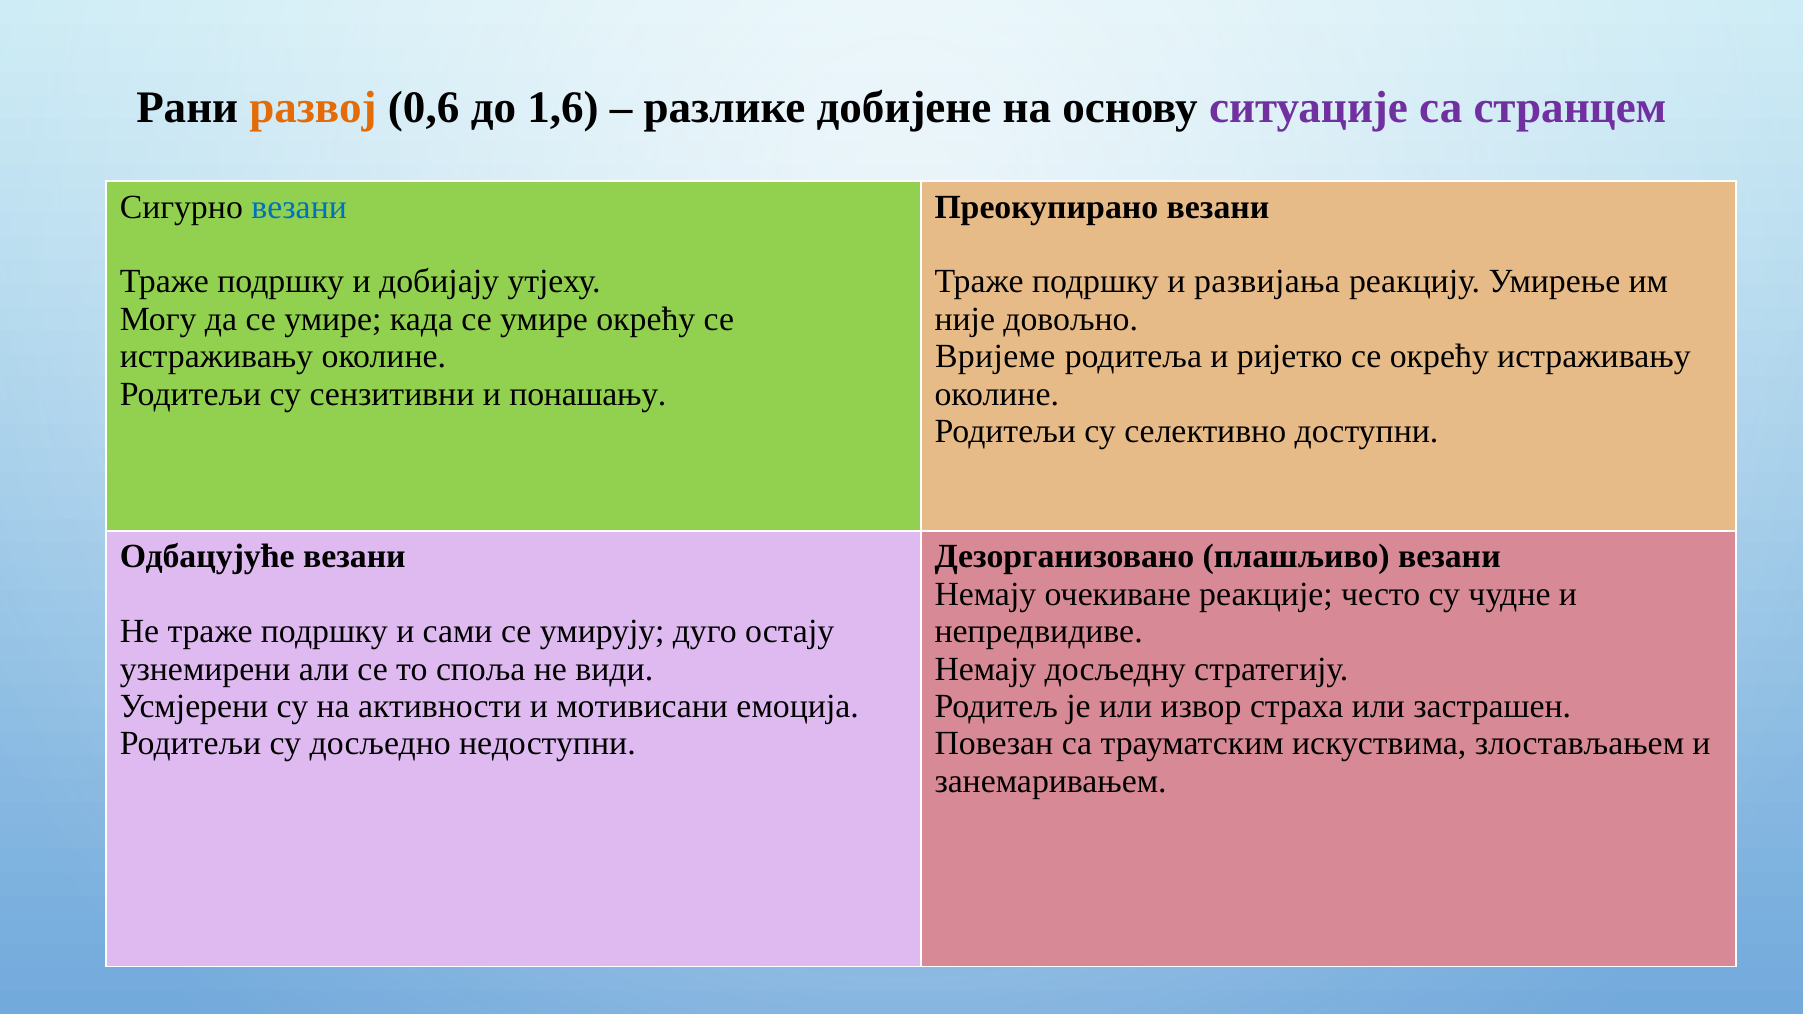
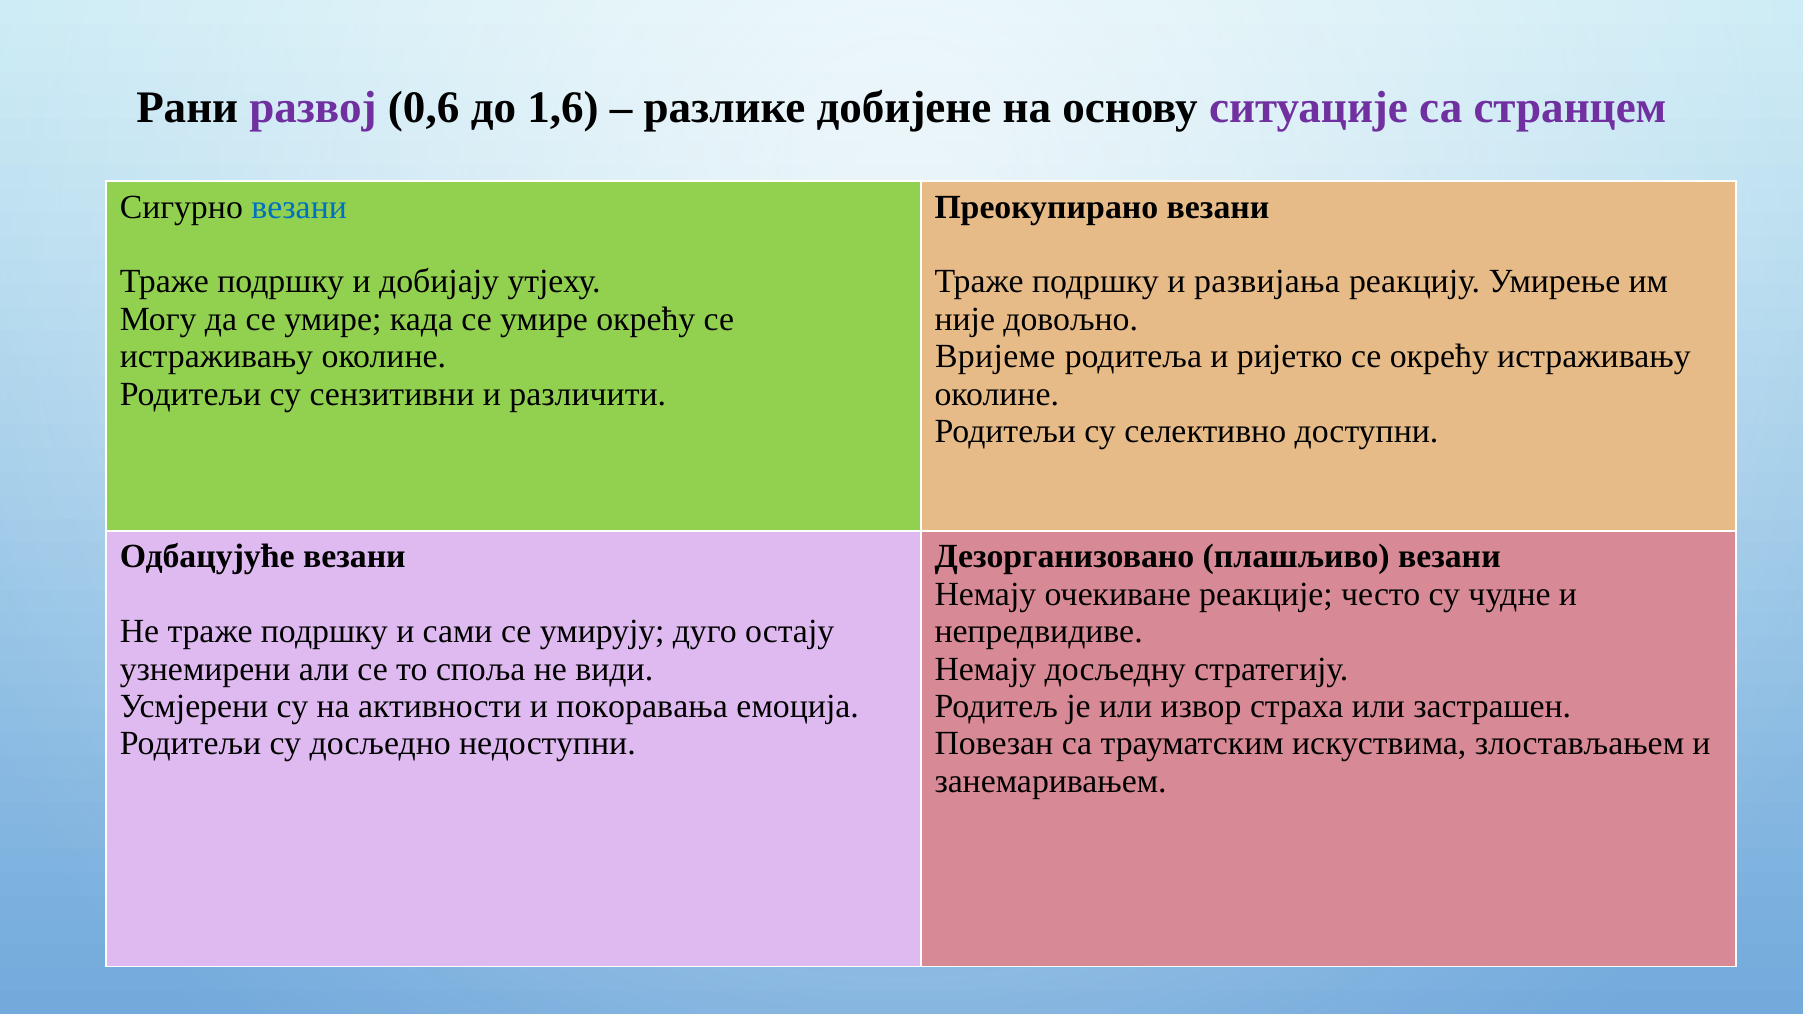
развој colour: orange -> purple
понашању: понашању -> различити
мотивисани: мотивисани -> покоравања
